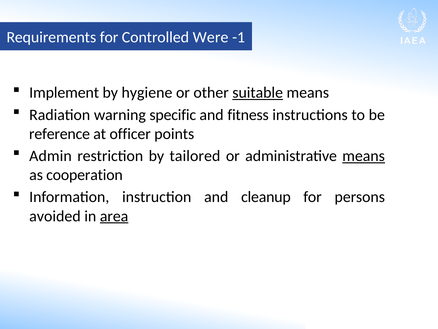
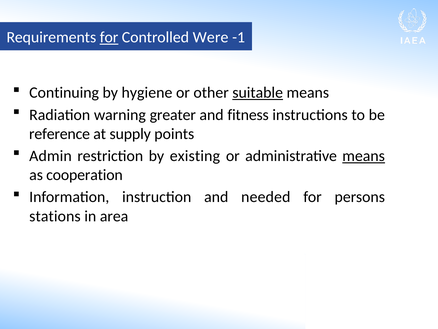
for at (109, 37) underline: none -> present
Implement: Implement -> Continuing
specific: specific -> greater
officer: officer -> supply
tailored: tailored -> existing
cleanup: cleanup -> needed
avoided: avoided -> stations
area underline: present -> none
